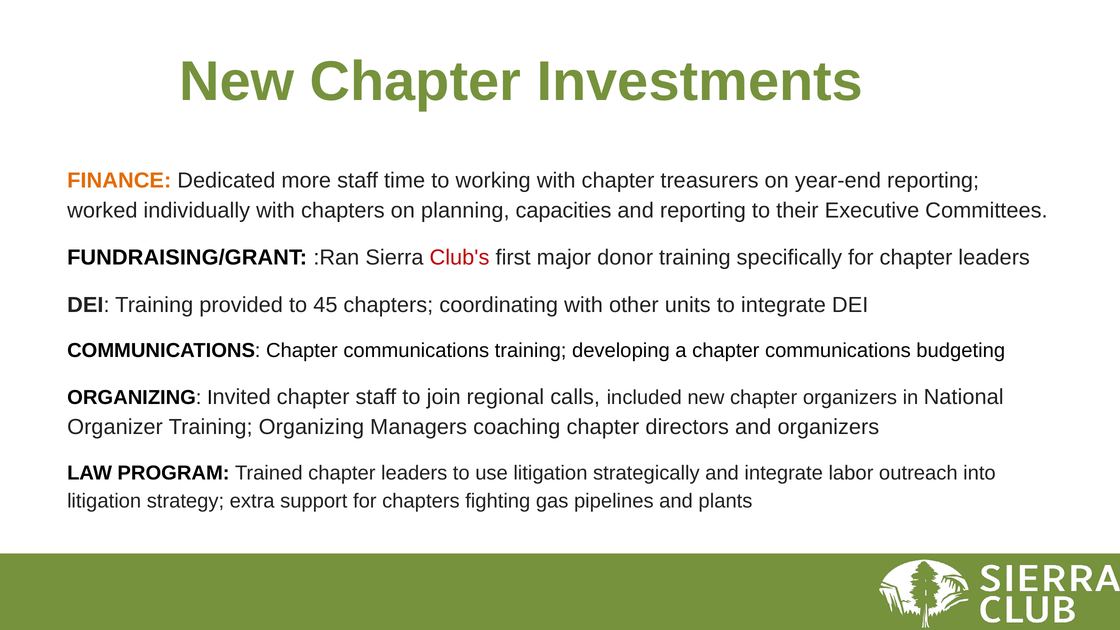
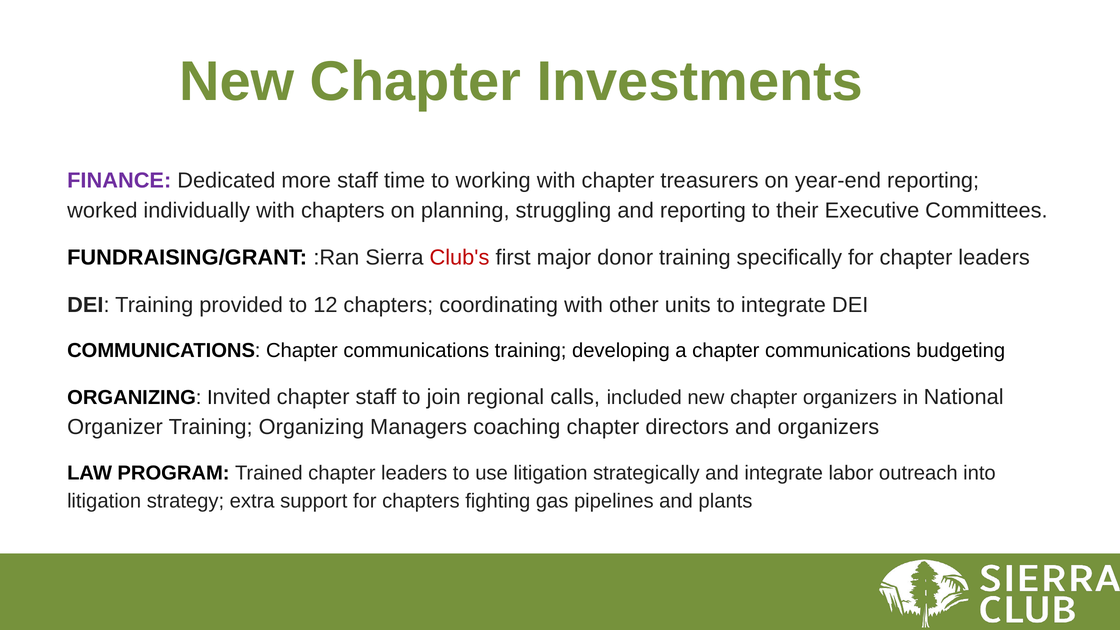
FINANCE colour: orange -> purple
capacities: capacities -> struggling
45: 45 -> 12
